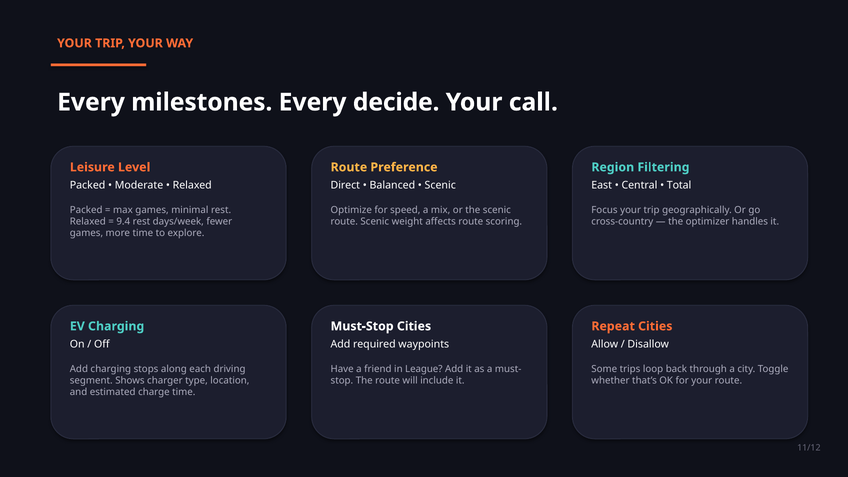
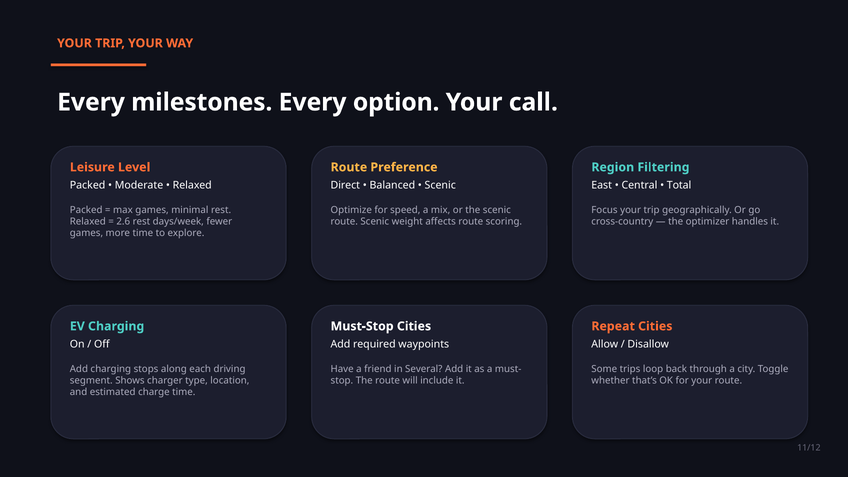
decide: decide -> option
9.4: 9.4 -> 2.6
League: League -> Several
